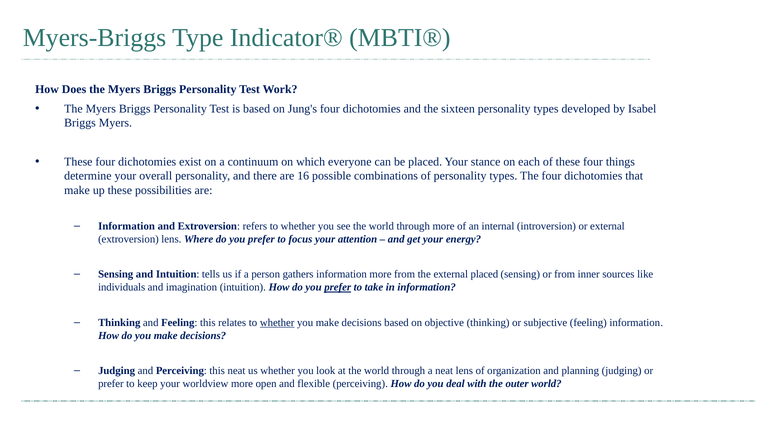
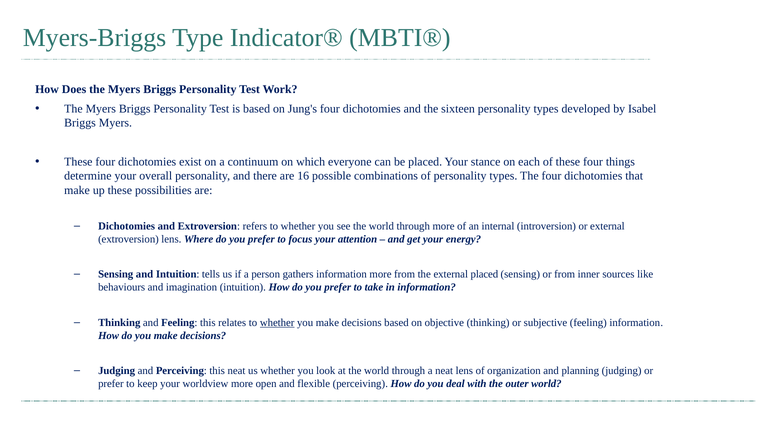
Information at (127, 226): Information -> Dichotomies
individuals: individuals -> behaviours
prefer at (338, 287) underline: present -> none
